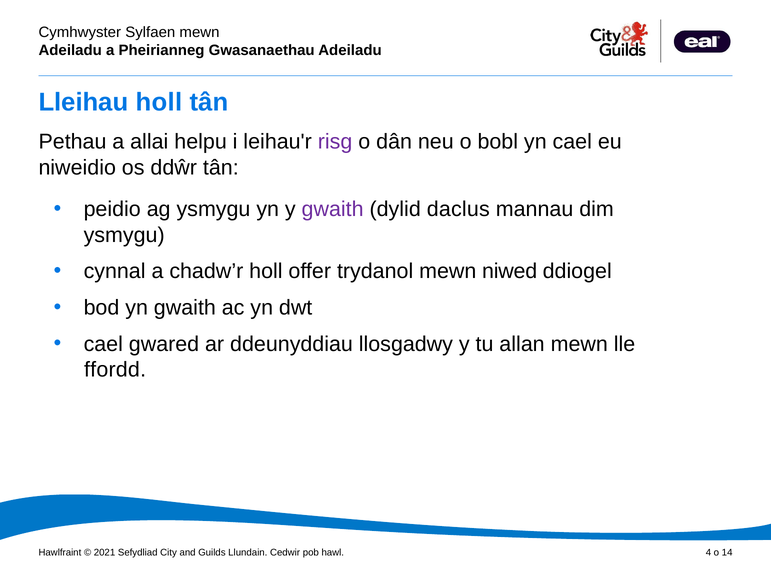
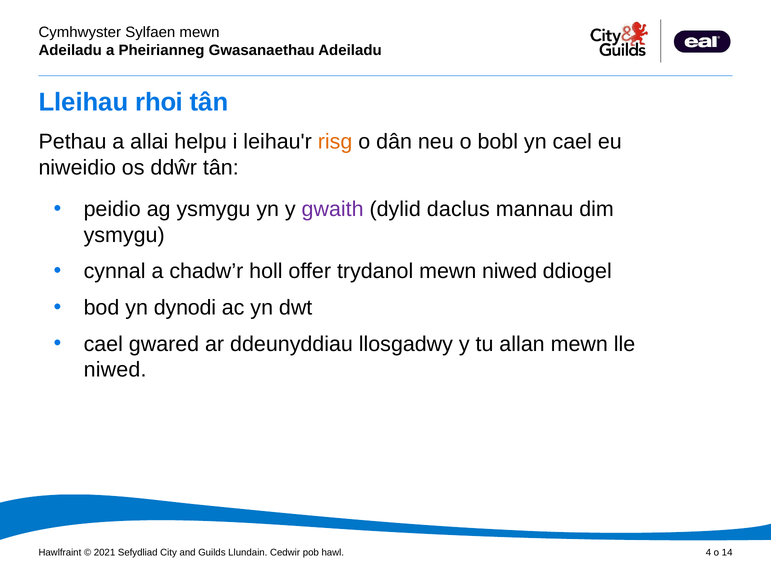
Lleihau holl: holl -> rhoi
risg colour: purple -> orange
yn gwaith: gwaith -> dynodi
ffordd at (115, 370): ffordd -> niwed
